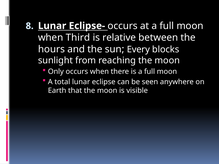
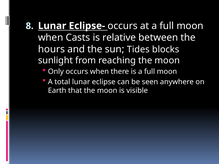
Third: Third -> Casts
Every: Every -> Tides
